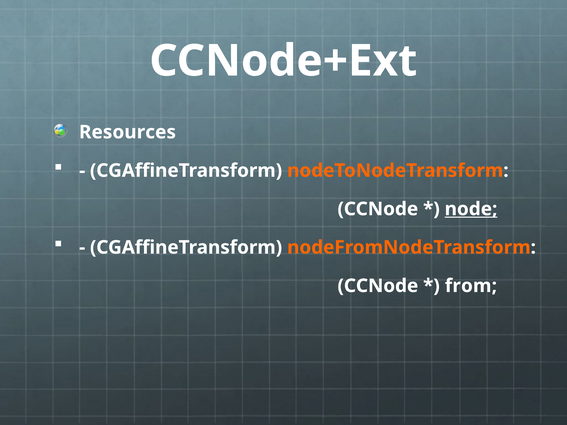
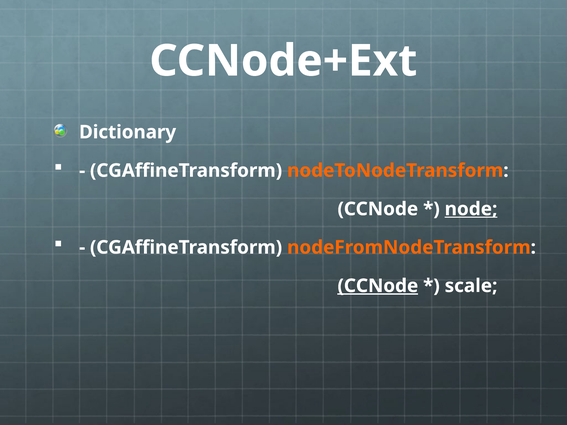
Resources: Resources -> Dictionary
CCNode at (378, 286) underline: none -> present
from: from -> scale
